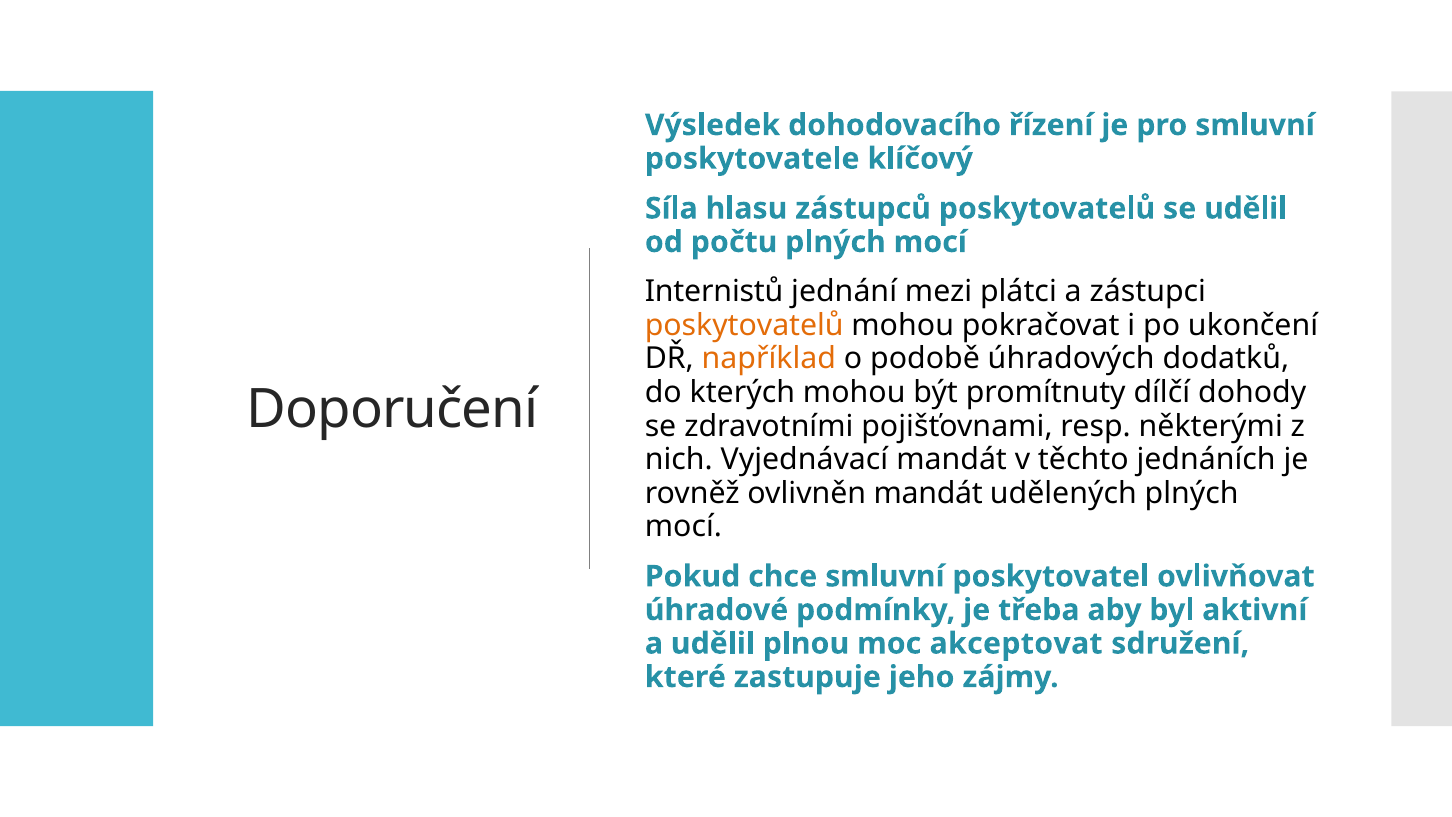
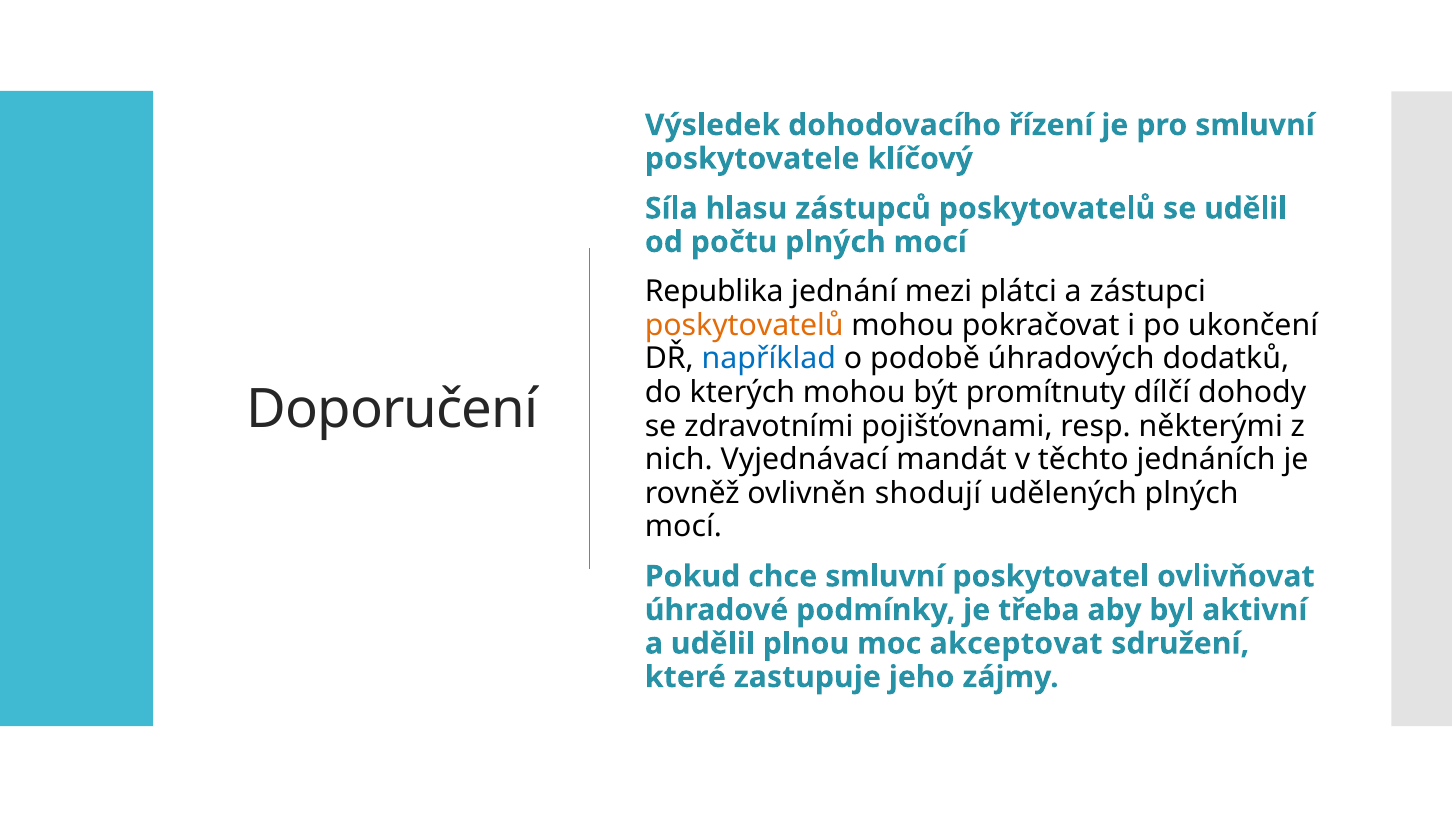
Internistů: Internistů -> Republika
například colour: orange -> blue
ovlivněn mandát: mandát -> shodují
